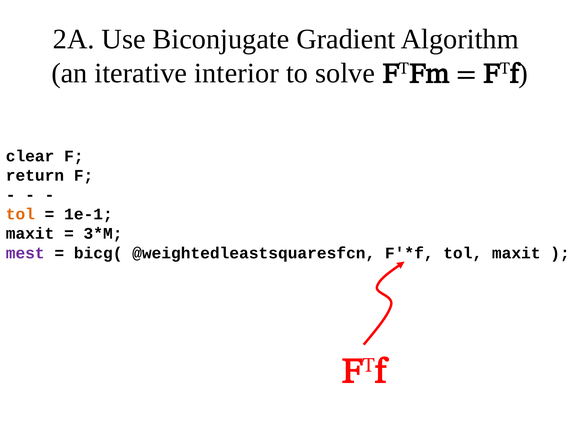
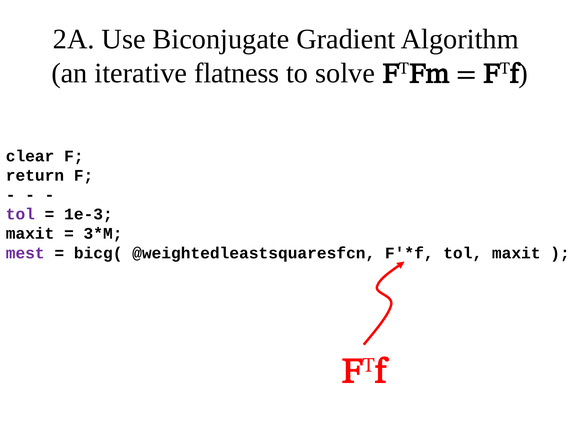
interior: interior -> flatness
tol at (20, 215) colour: orange -> purple
1e-1: 1e-1 -> 1e-3
